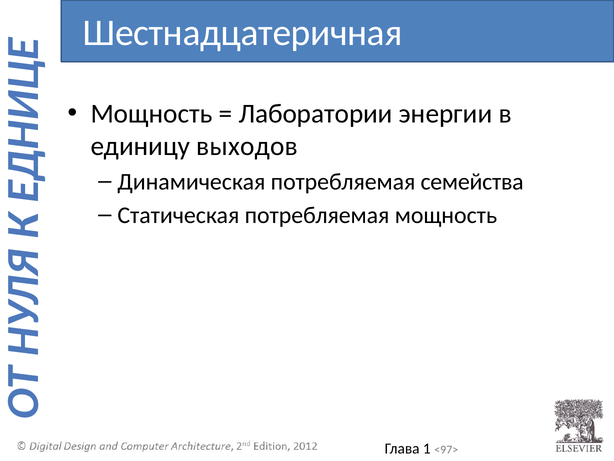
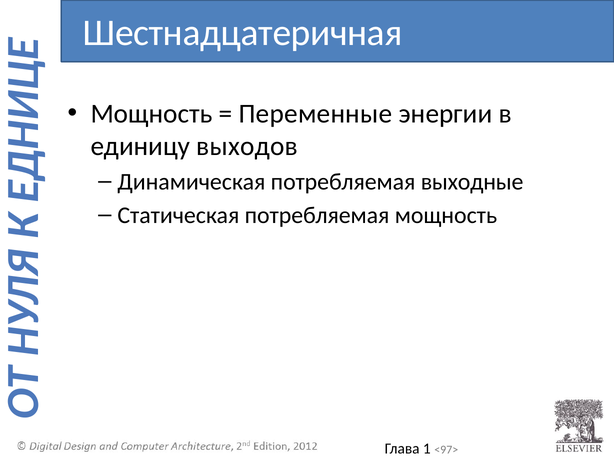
Лаборатории: Лаборатории -> Переменные
семейства: семейства -> выходные
